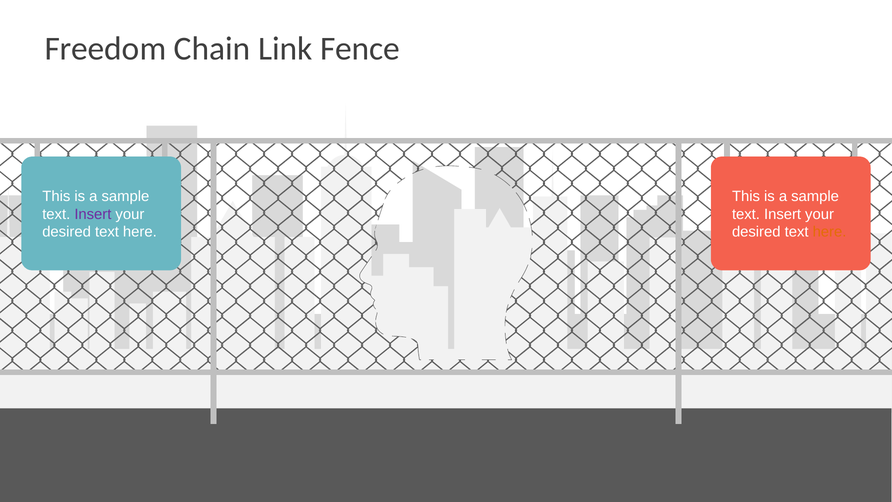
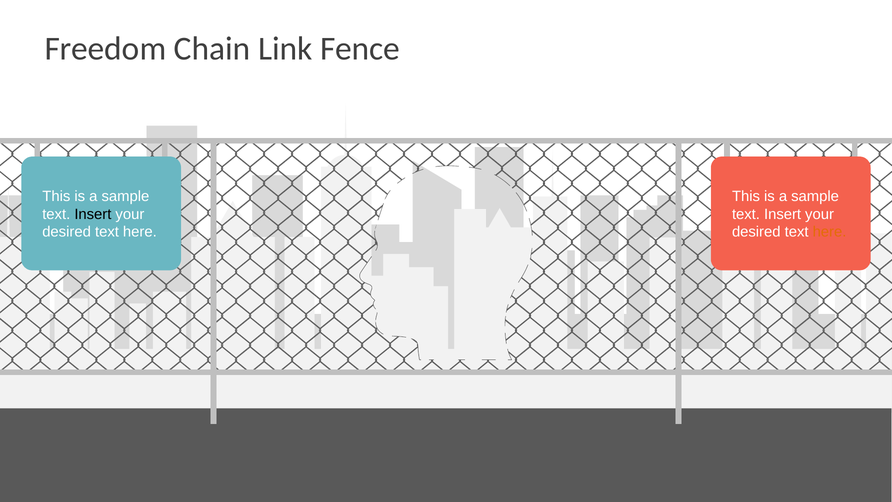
Insert at (93, 214) colour: purple -> black
